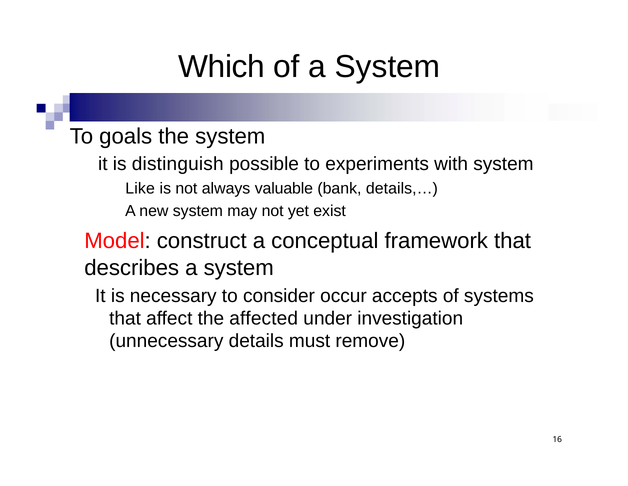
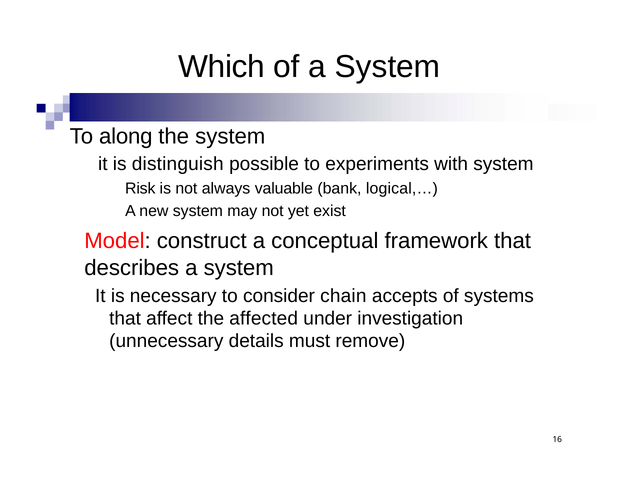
goals: goals -> along
Like: Like -> Risk
details,…: details,… -> logical,…
occur: occur -> chain
